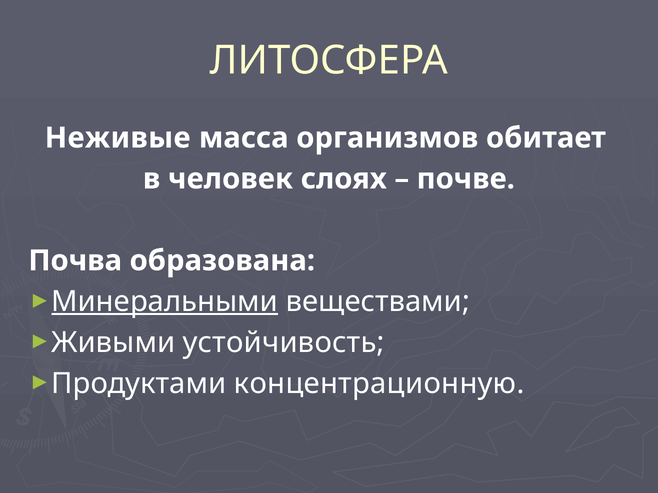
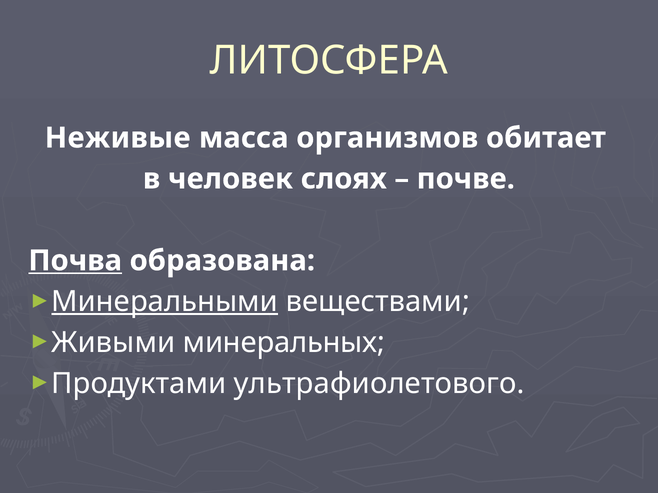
Почва underline: none -> present
устойчивость: устойчивость -> минеральных
концентрационную: концентрационную -> ультрафиолетового
